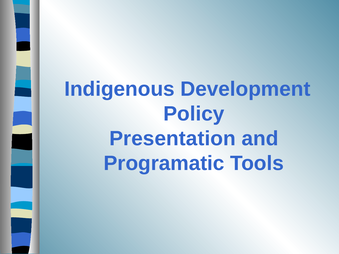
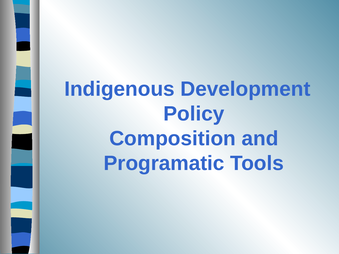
Presentation: Presentation -> Composition
